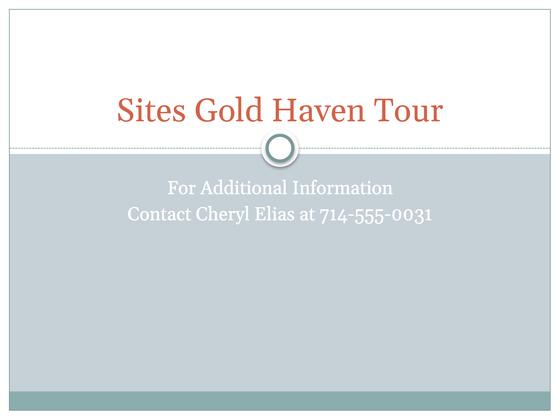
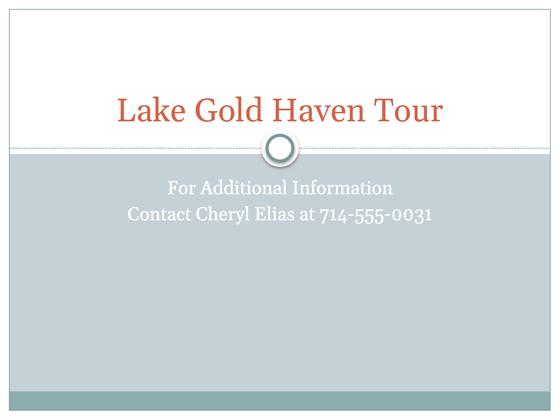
Sites: Sites -> Lake
